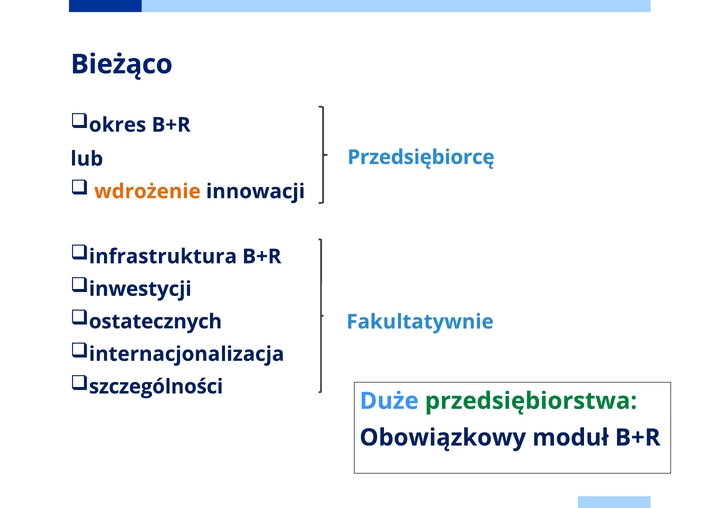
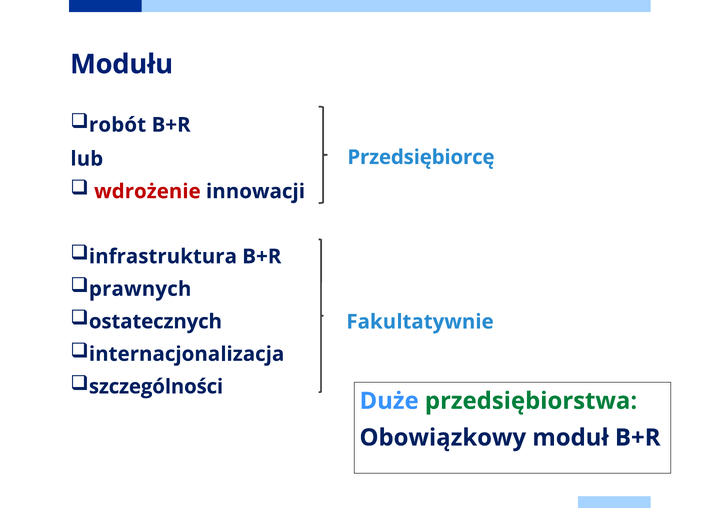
Bieżąco: Bieżąco -> Modułu
okres: okres -> robót
wdrożenie colour: orange -> red
inwestycji: inwestycji -> prawnych
